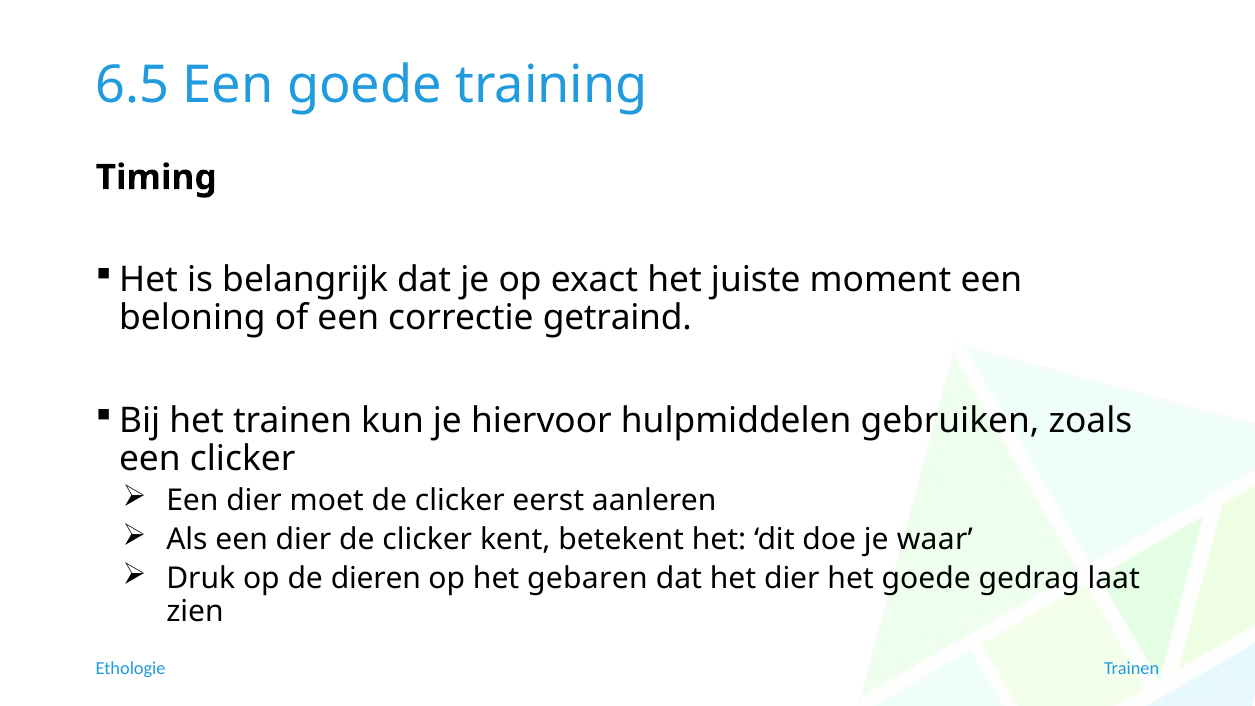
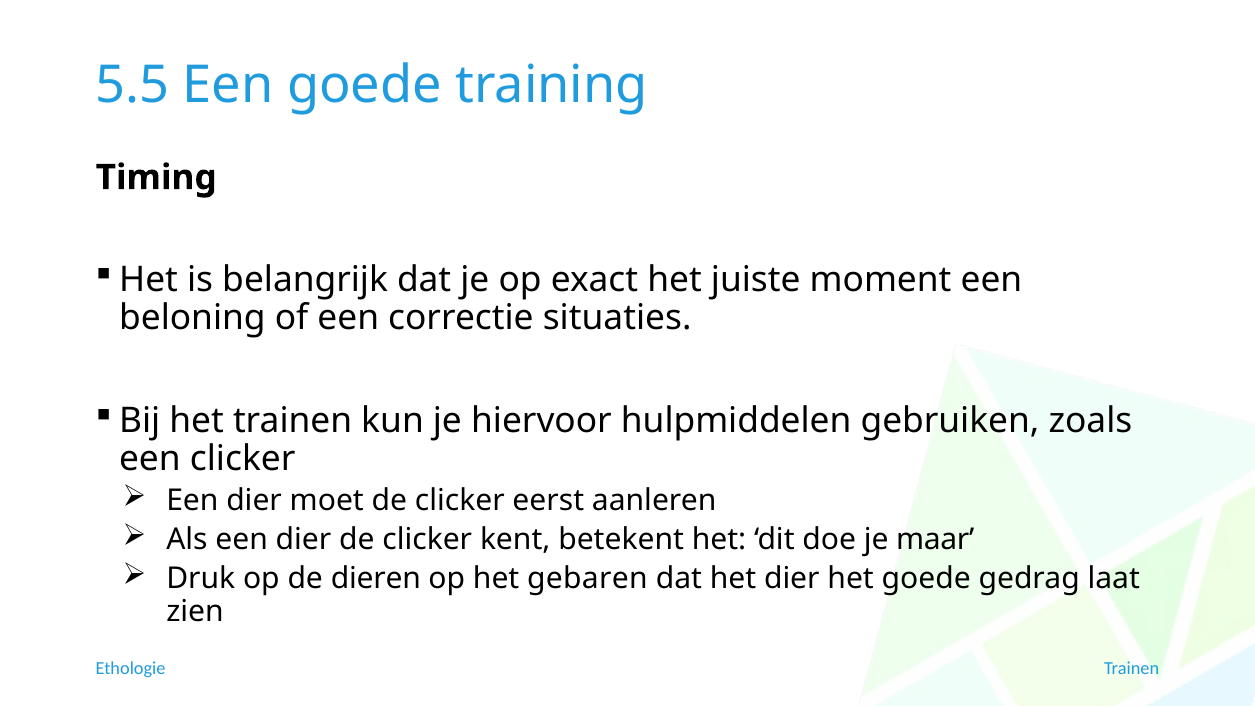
6.5: 6.5 -> 5.5
getraind: getraind -> situaties
waar: waar -> maar
